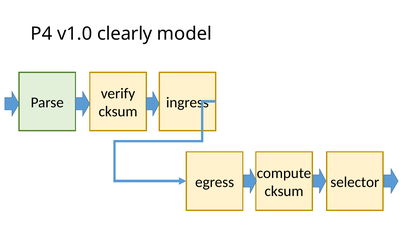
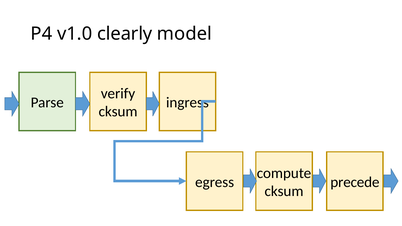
selector: selector -> precede
